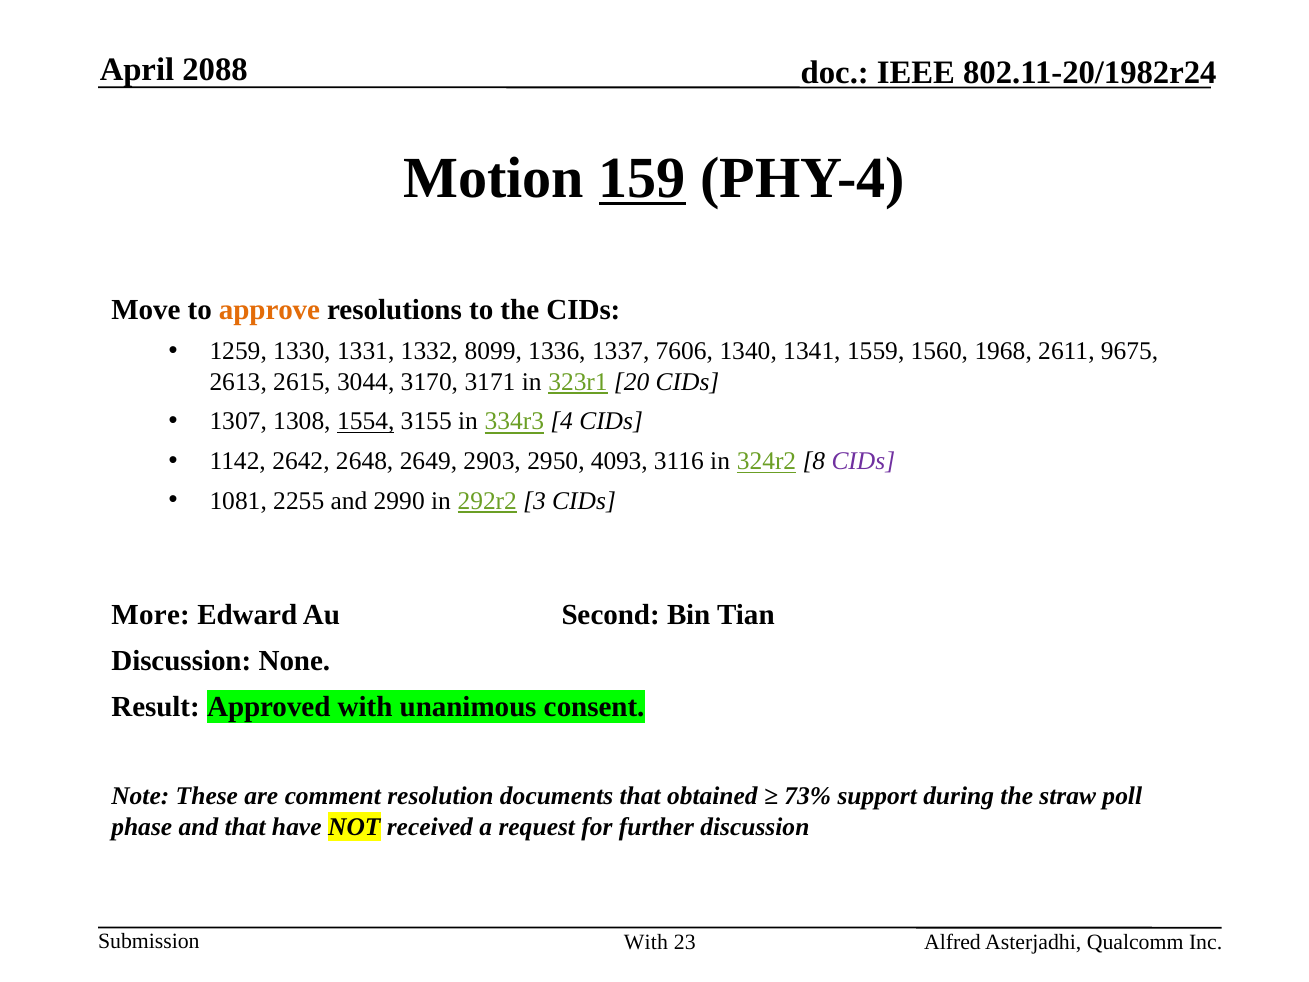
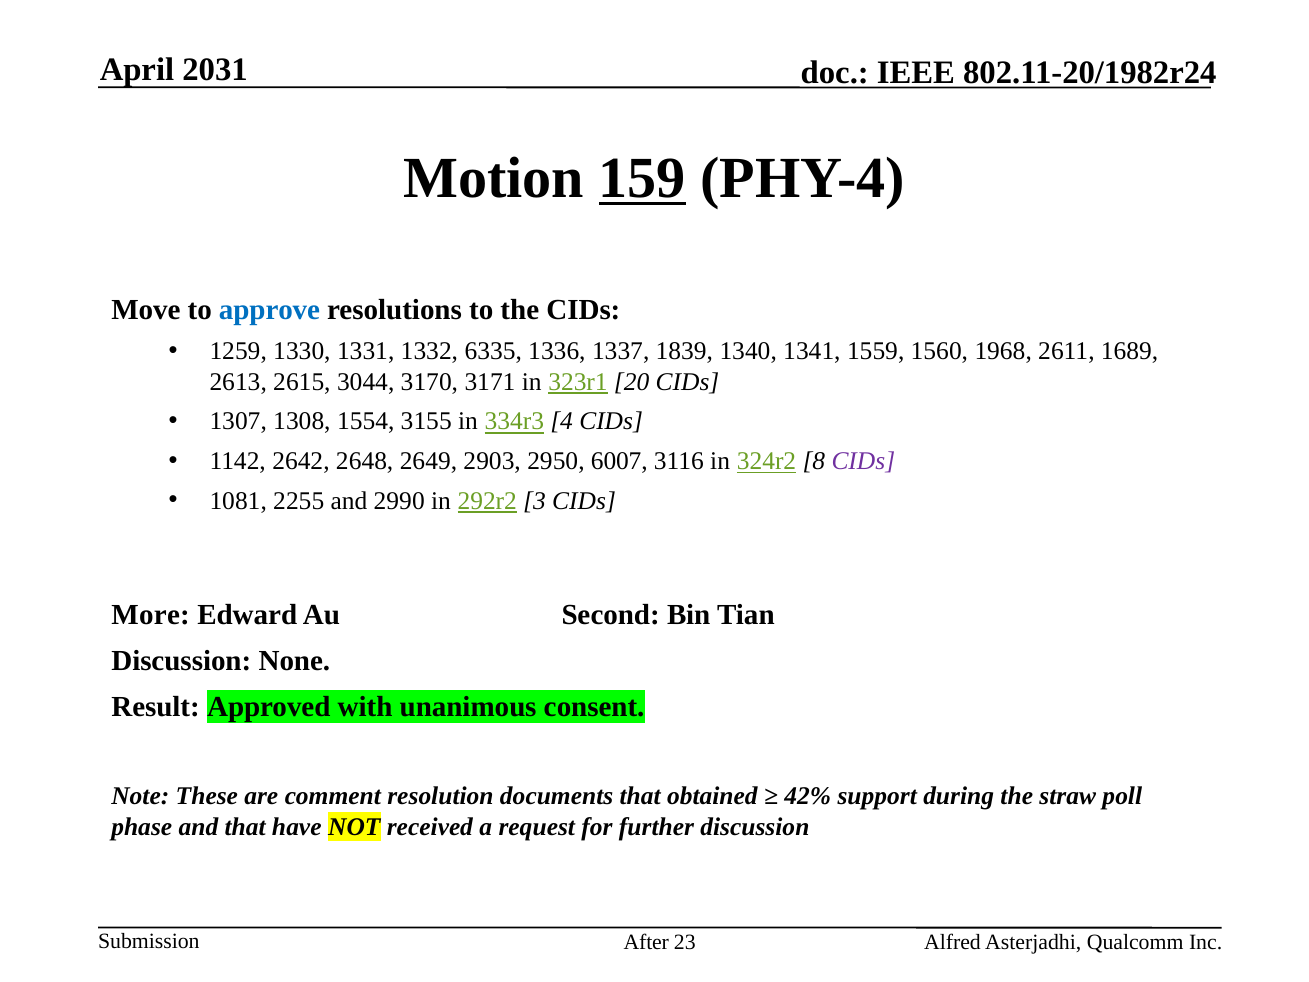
2088: 2088 -> 2031
approve colour: orange -> blue
8099: 8099 -> 6335
7606: 7606 -> 1839
9675: 9675 -> 1689
1554 underline: present -> none
4093: 4093 -> 6007
73%: 73% -> 42%
With at (646, 942): With -> After
